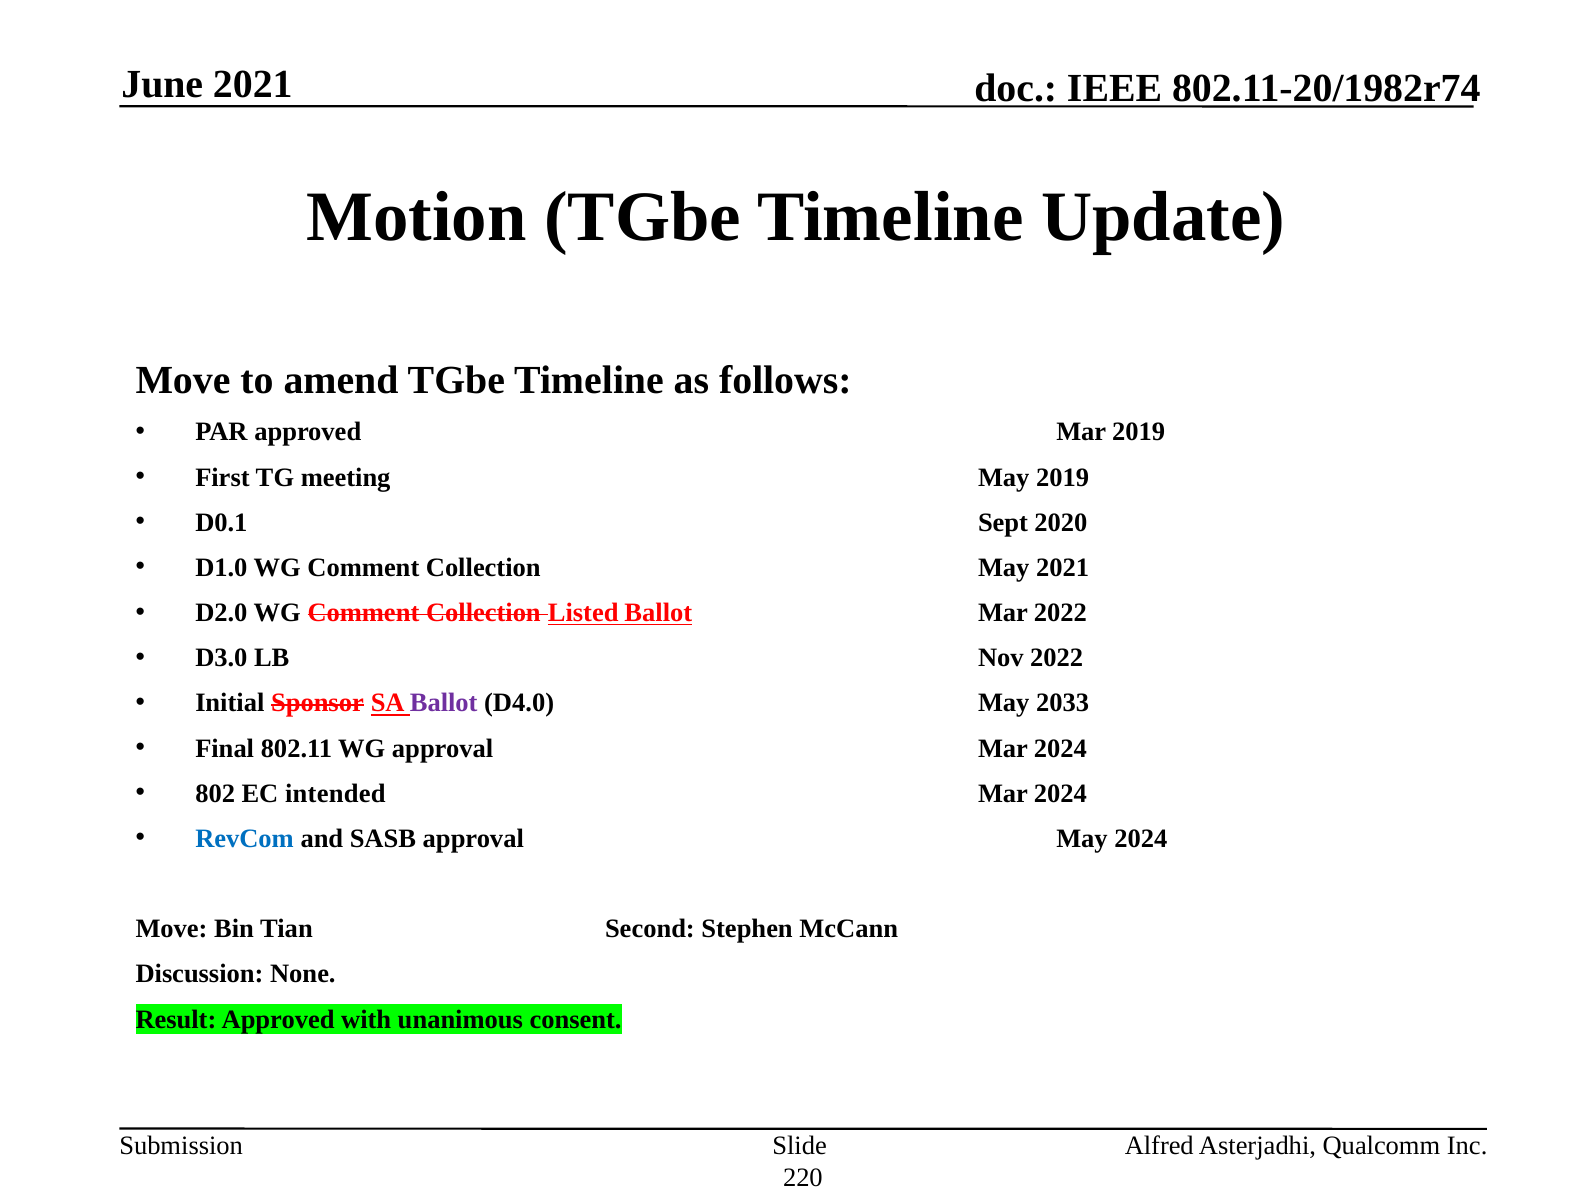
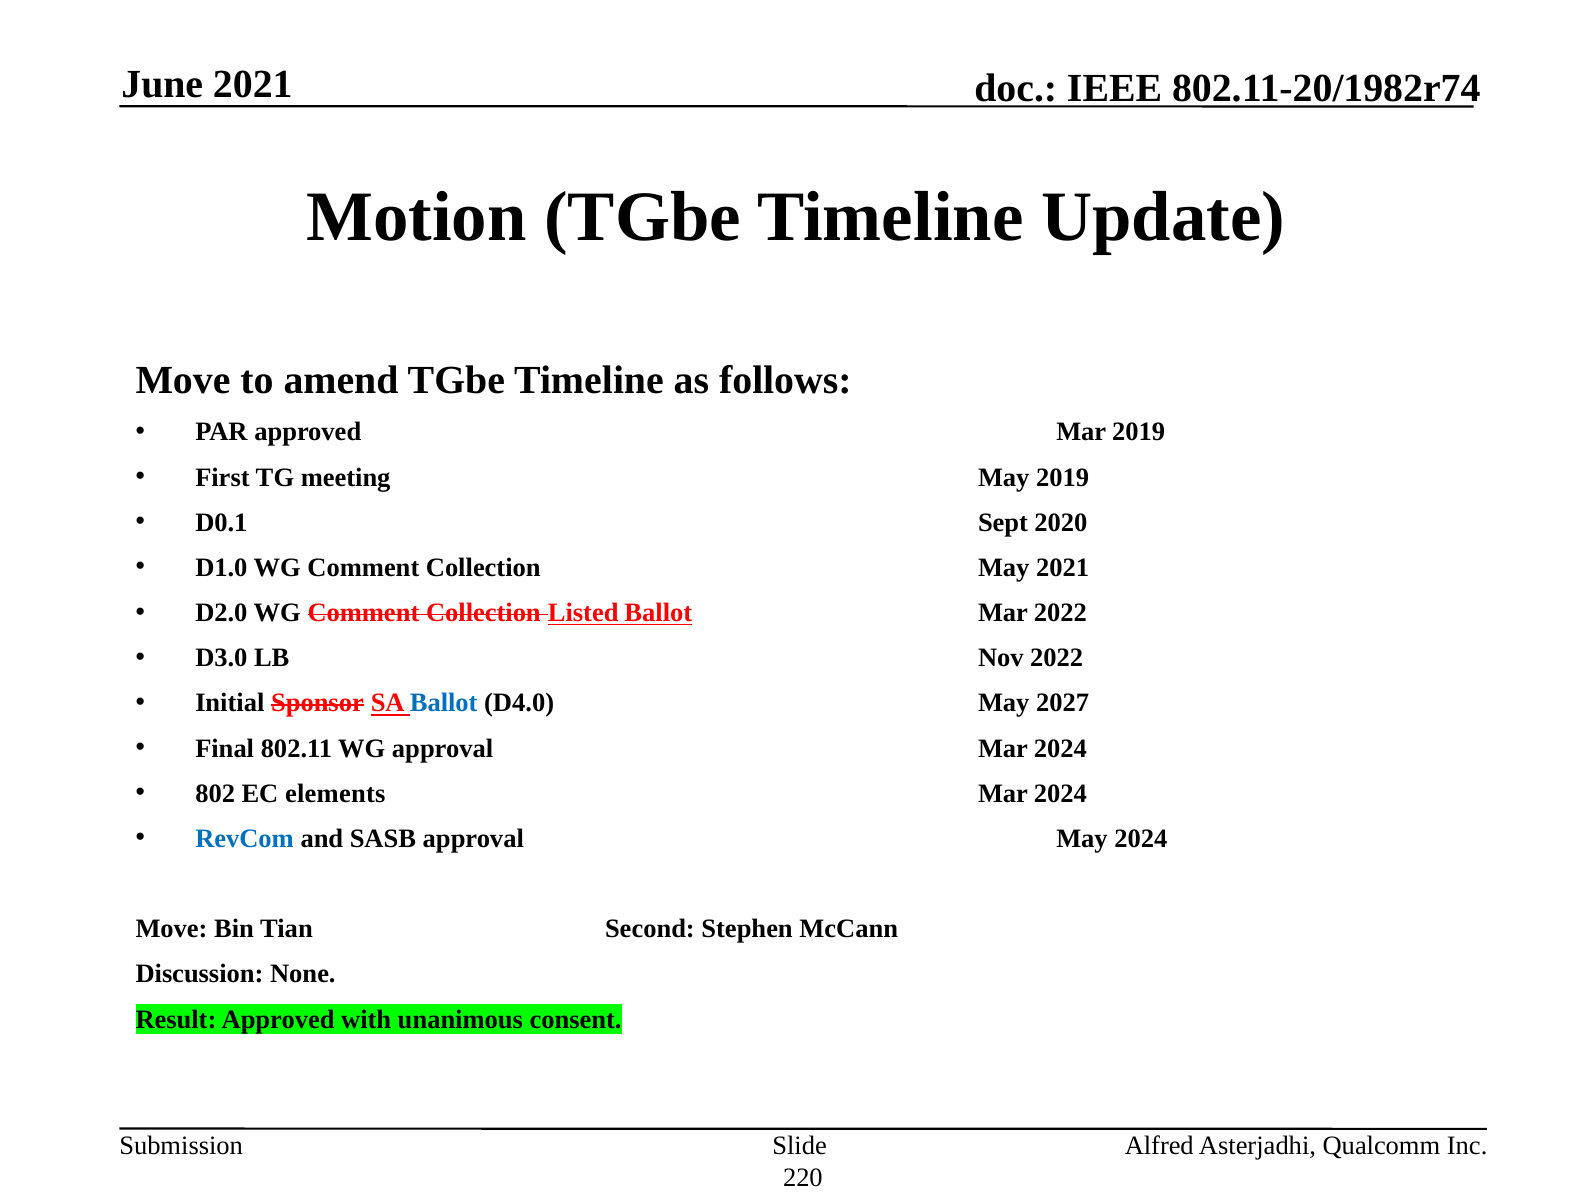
Ballot at (444, 703) colour: purple -> blue
2033: 2033 -> 2027
intended: intended -> elements
